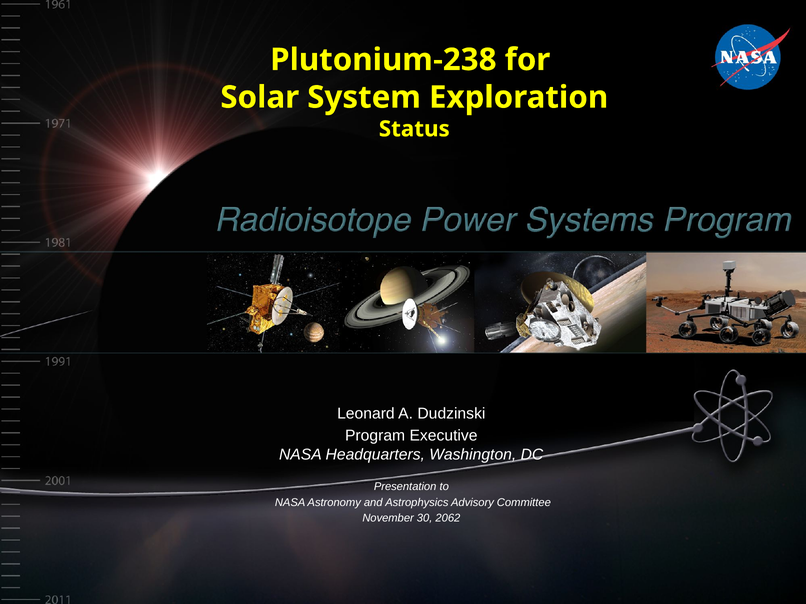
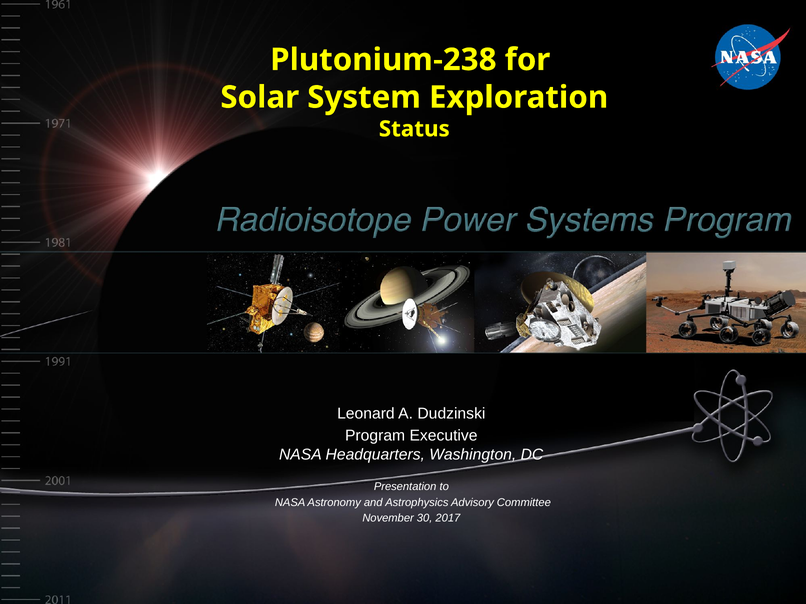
2062: 2062 -> 2017
